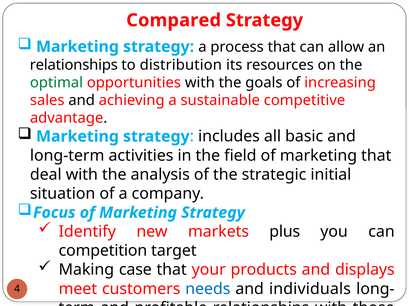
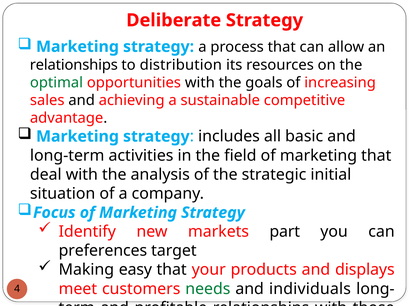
Compared: Compared -> Deliberate
plus: plus -> part
competition: competition -> preferences
case: case -> easy
needs colour: blue -> green
